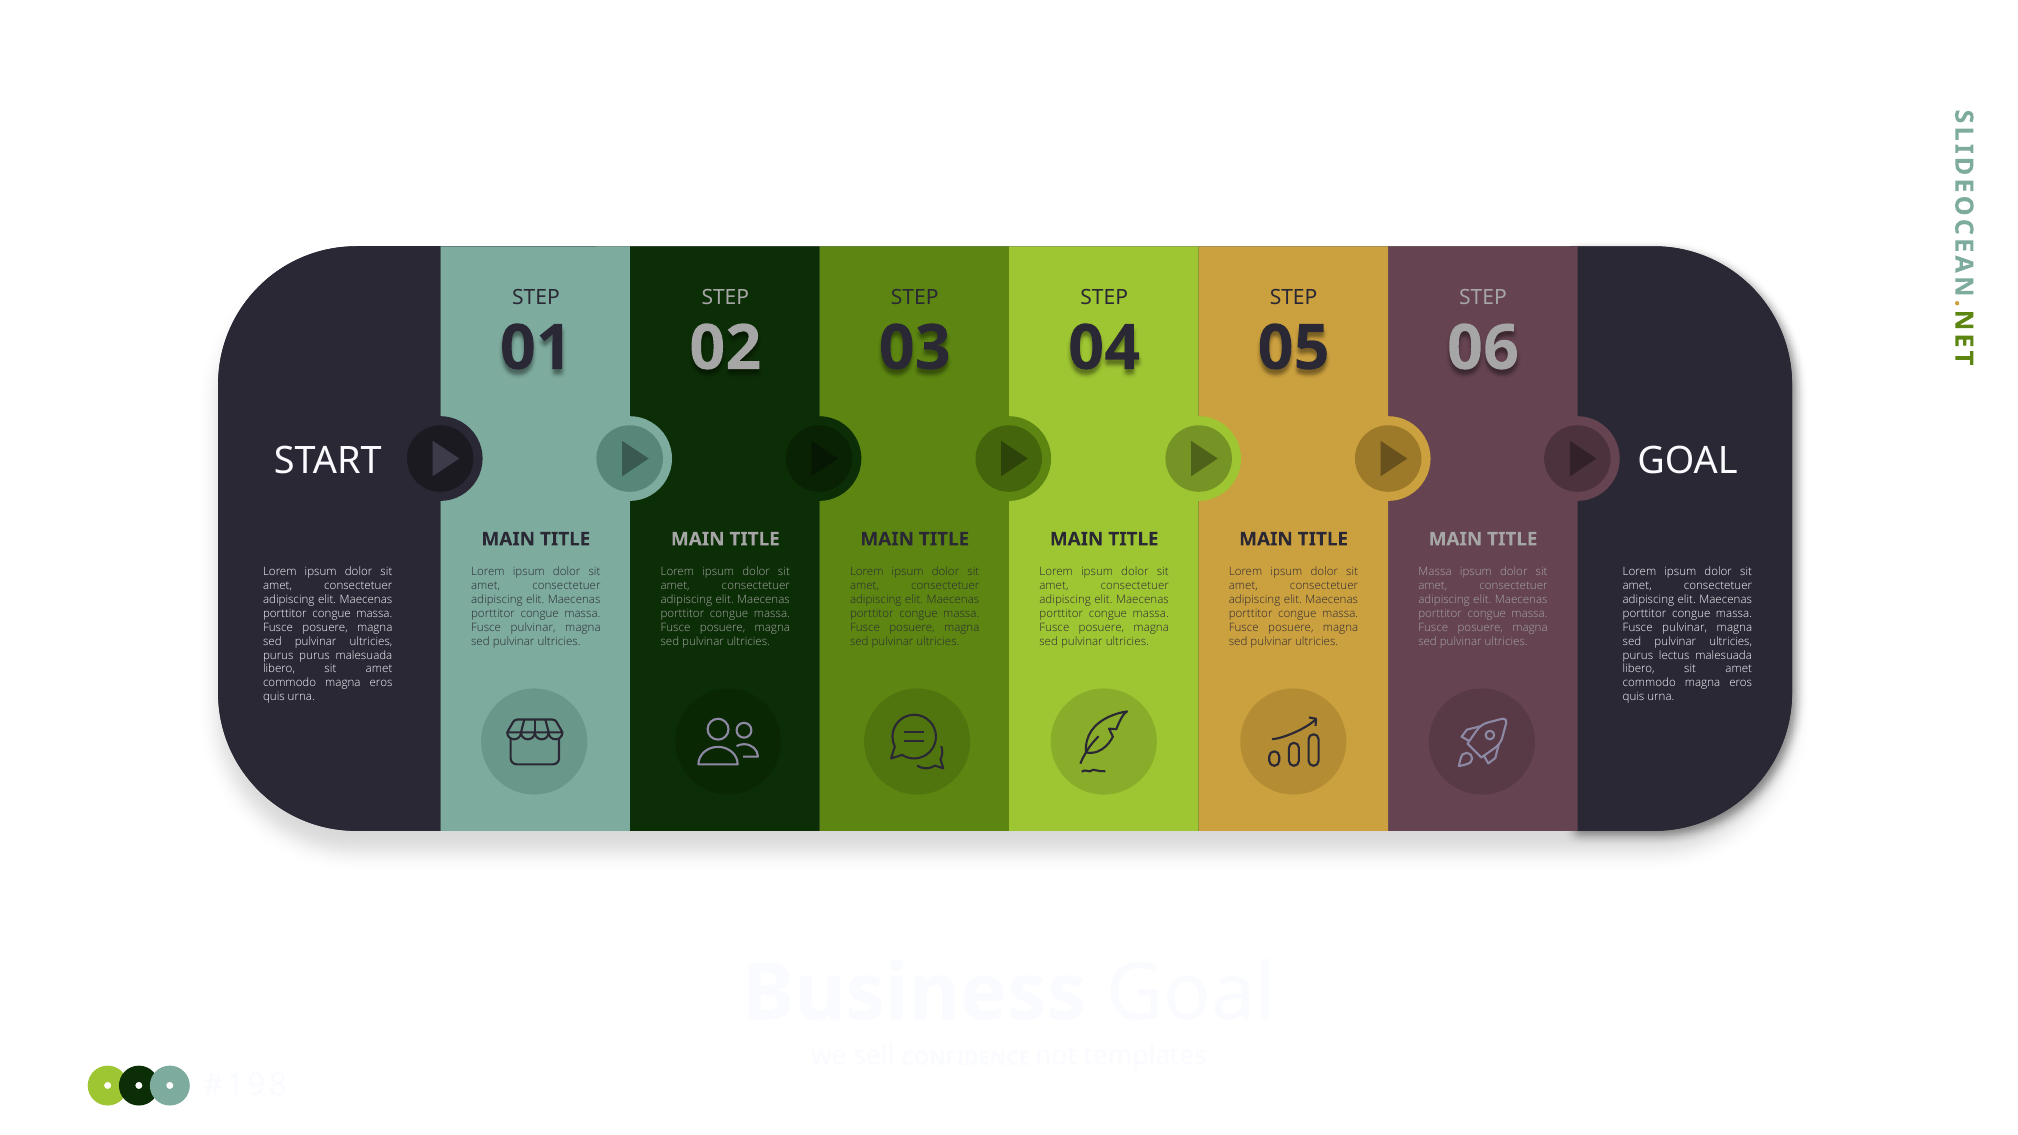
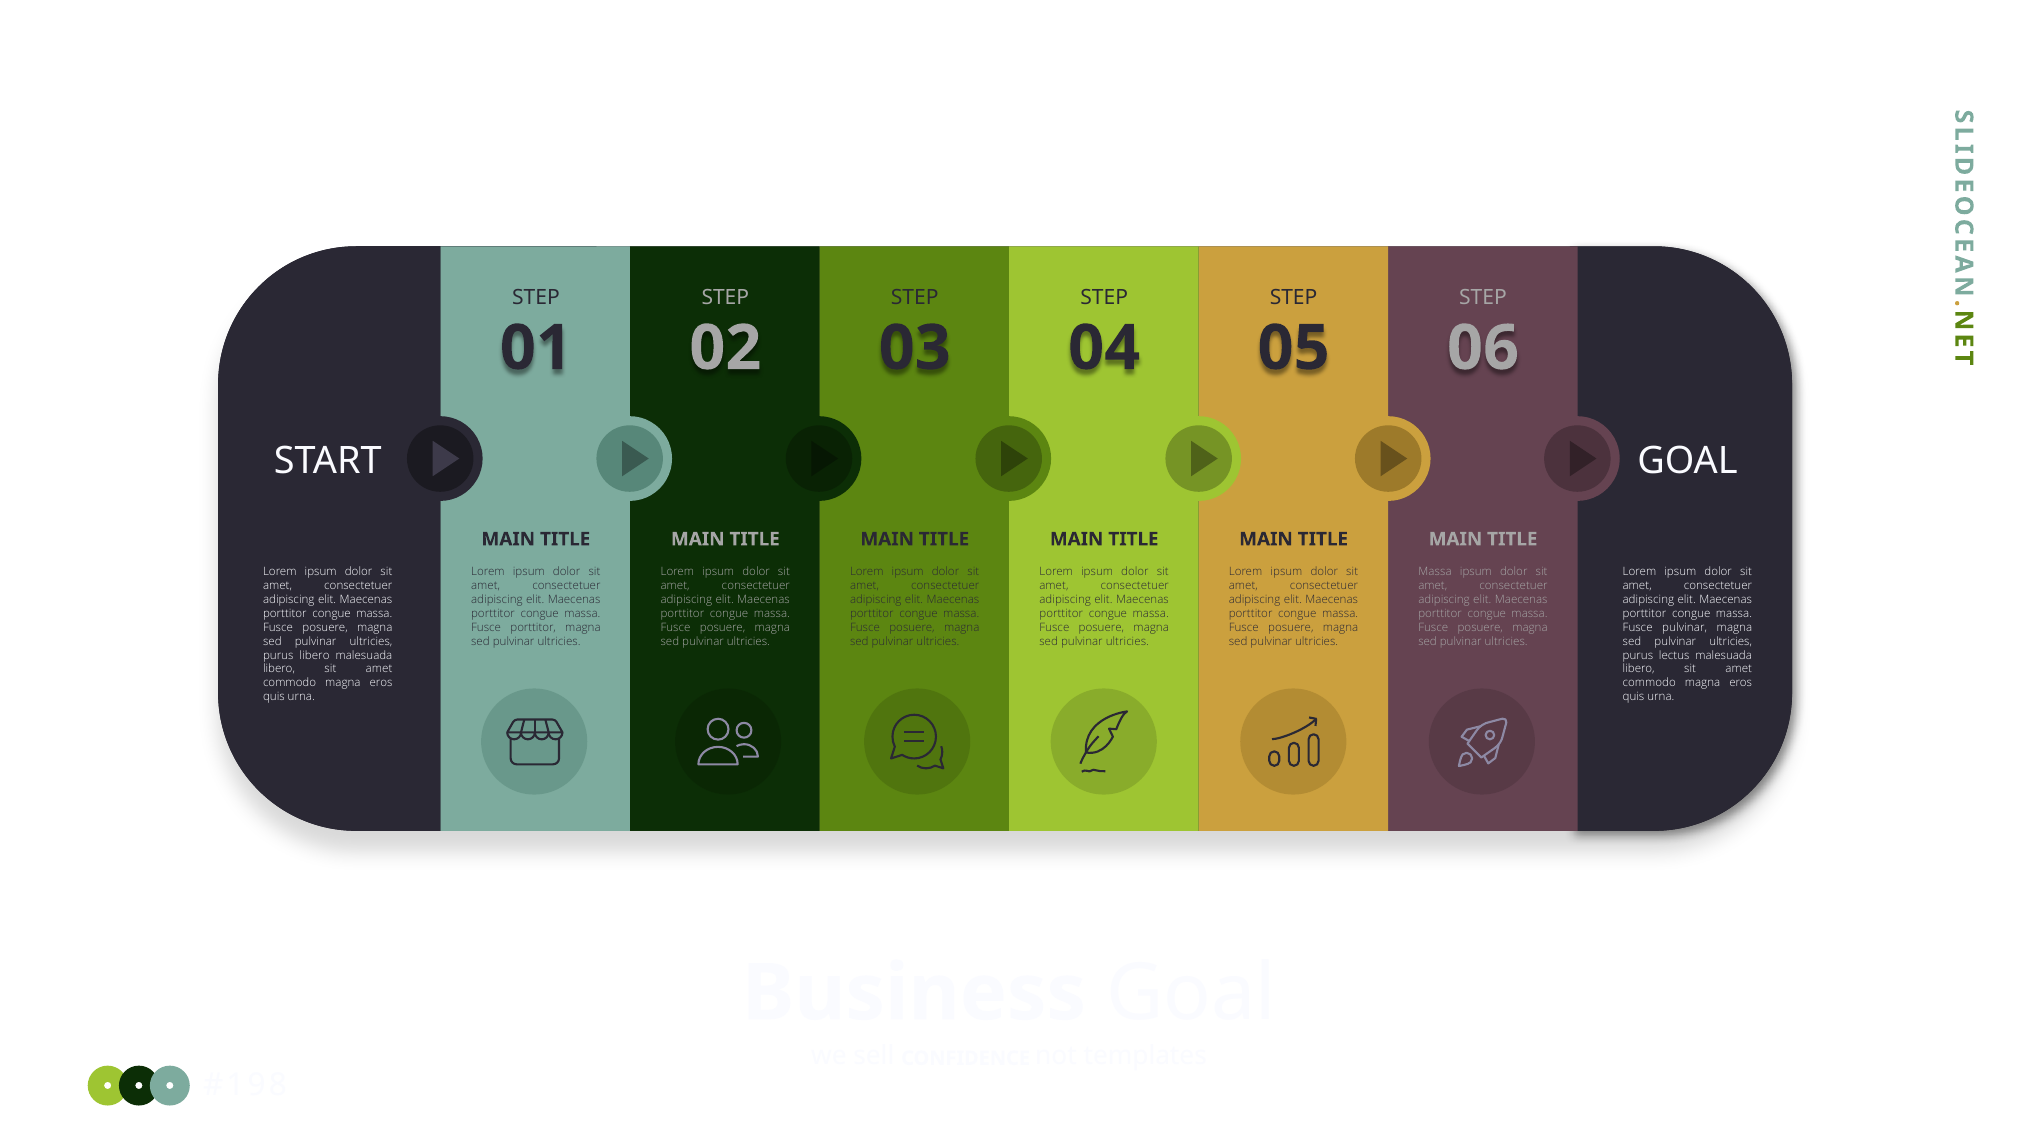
pulvinar at (533, 628): pulvinar -> porttitor
purus purus: purus -> libero
